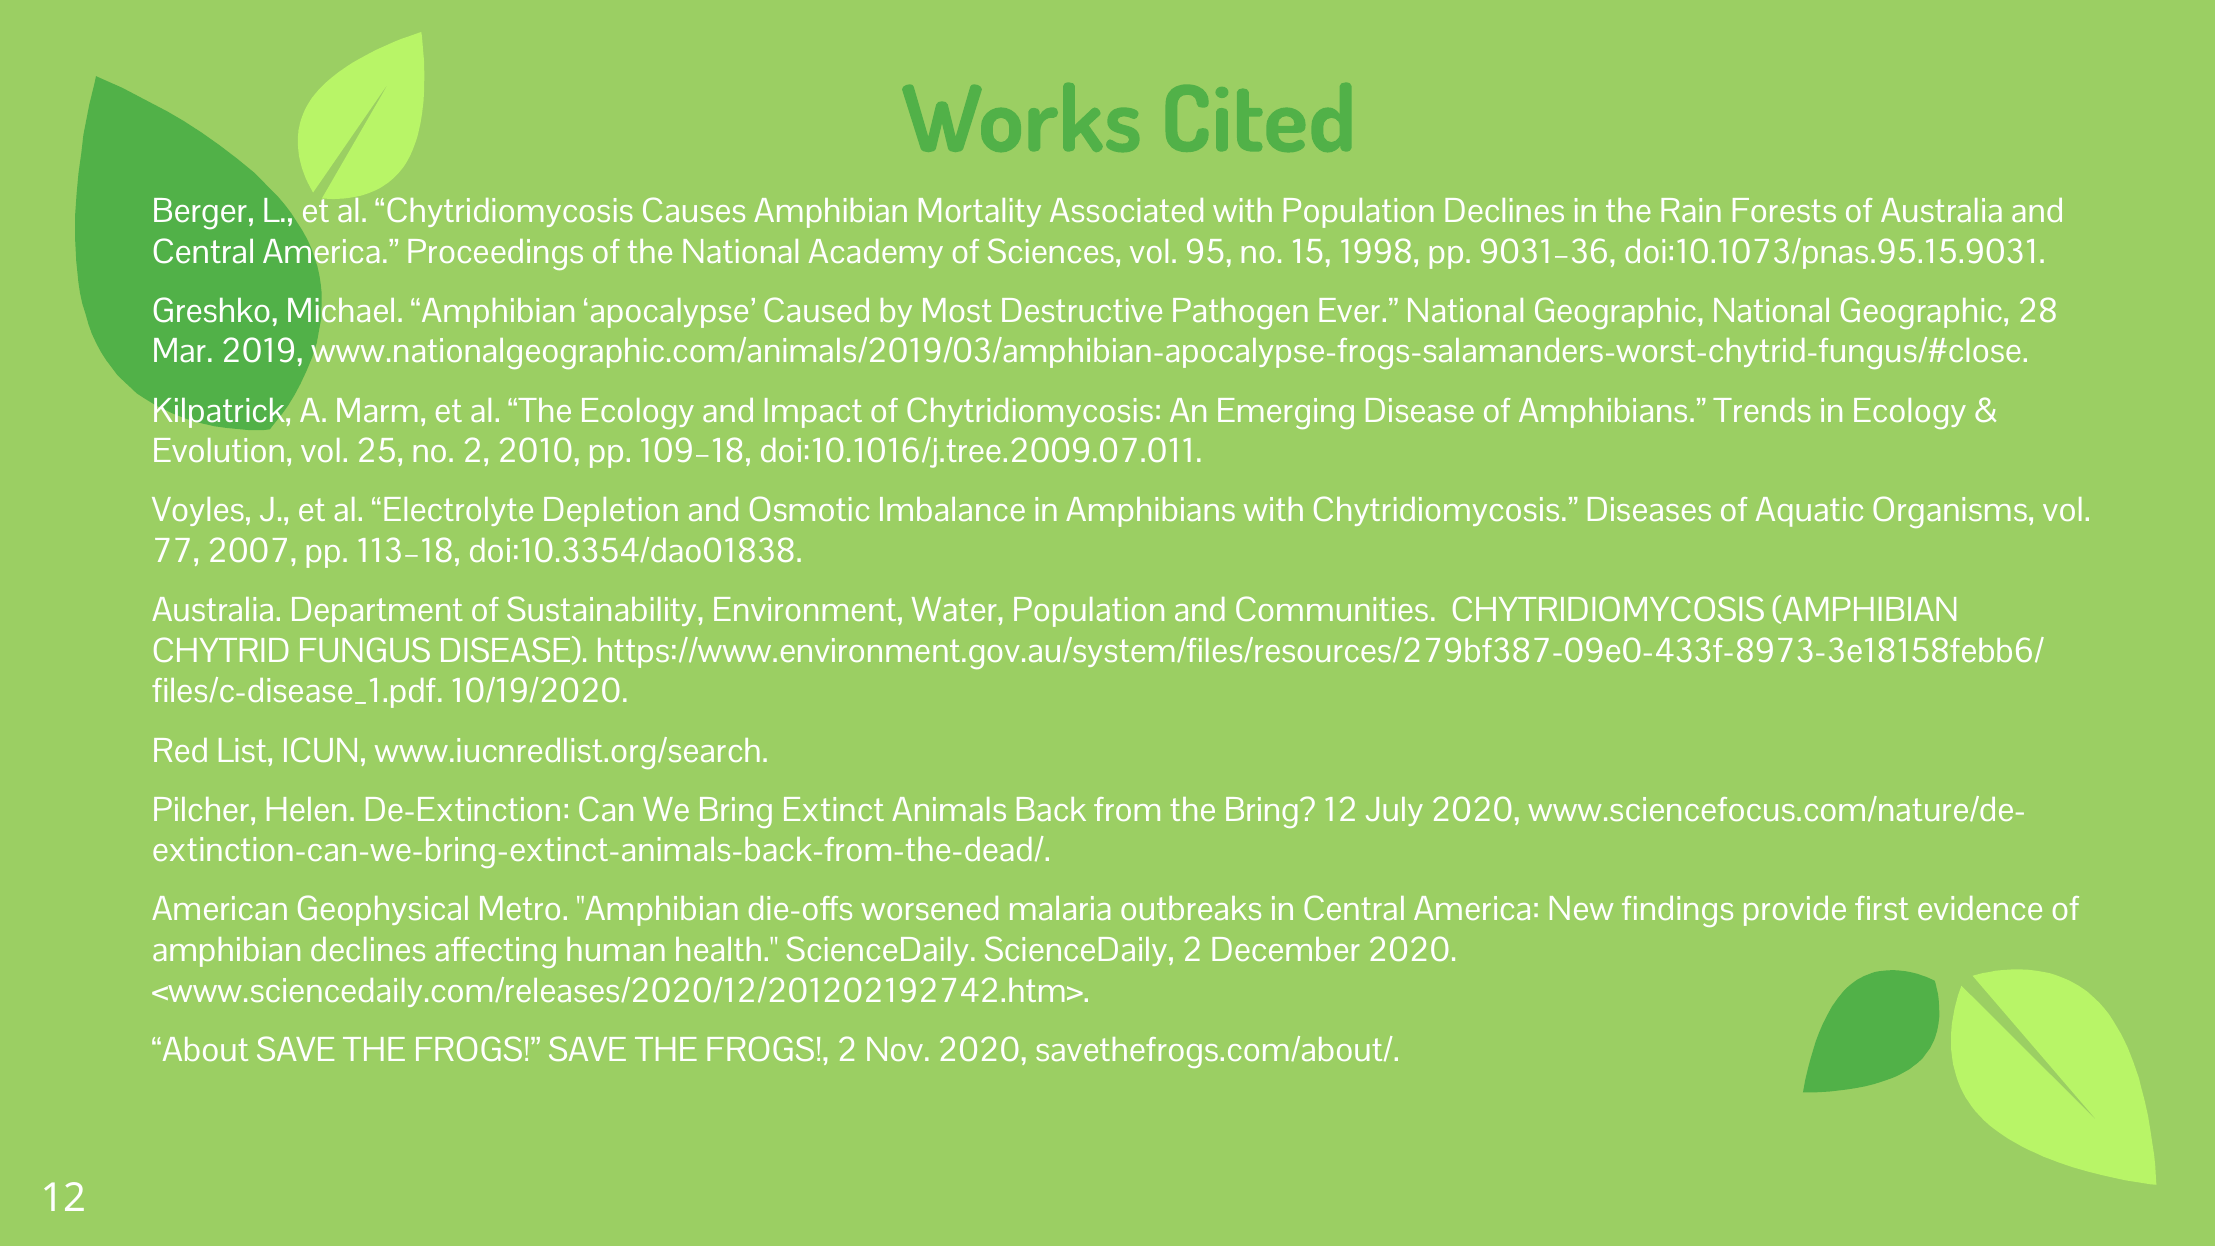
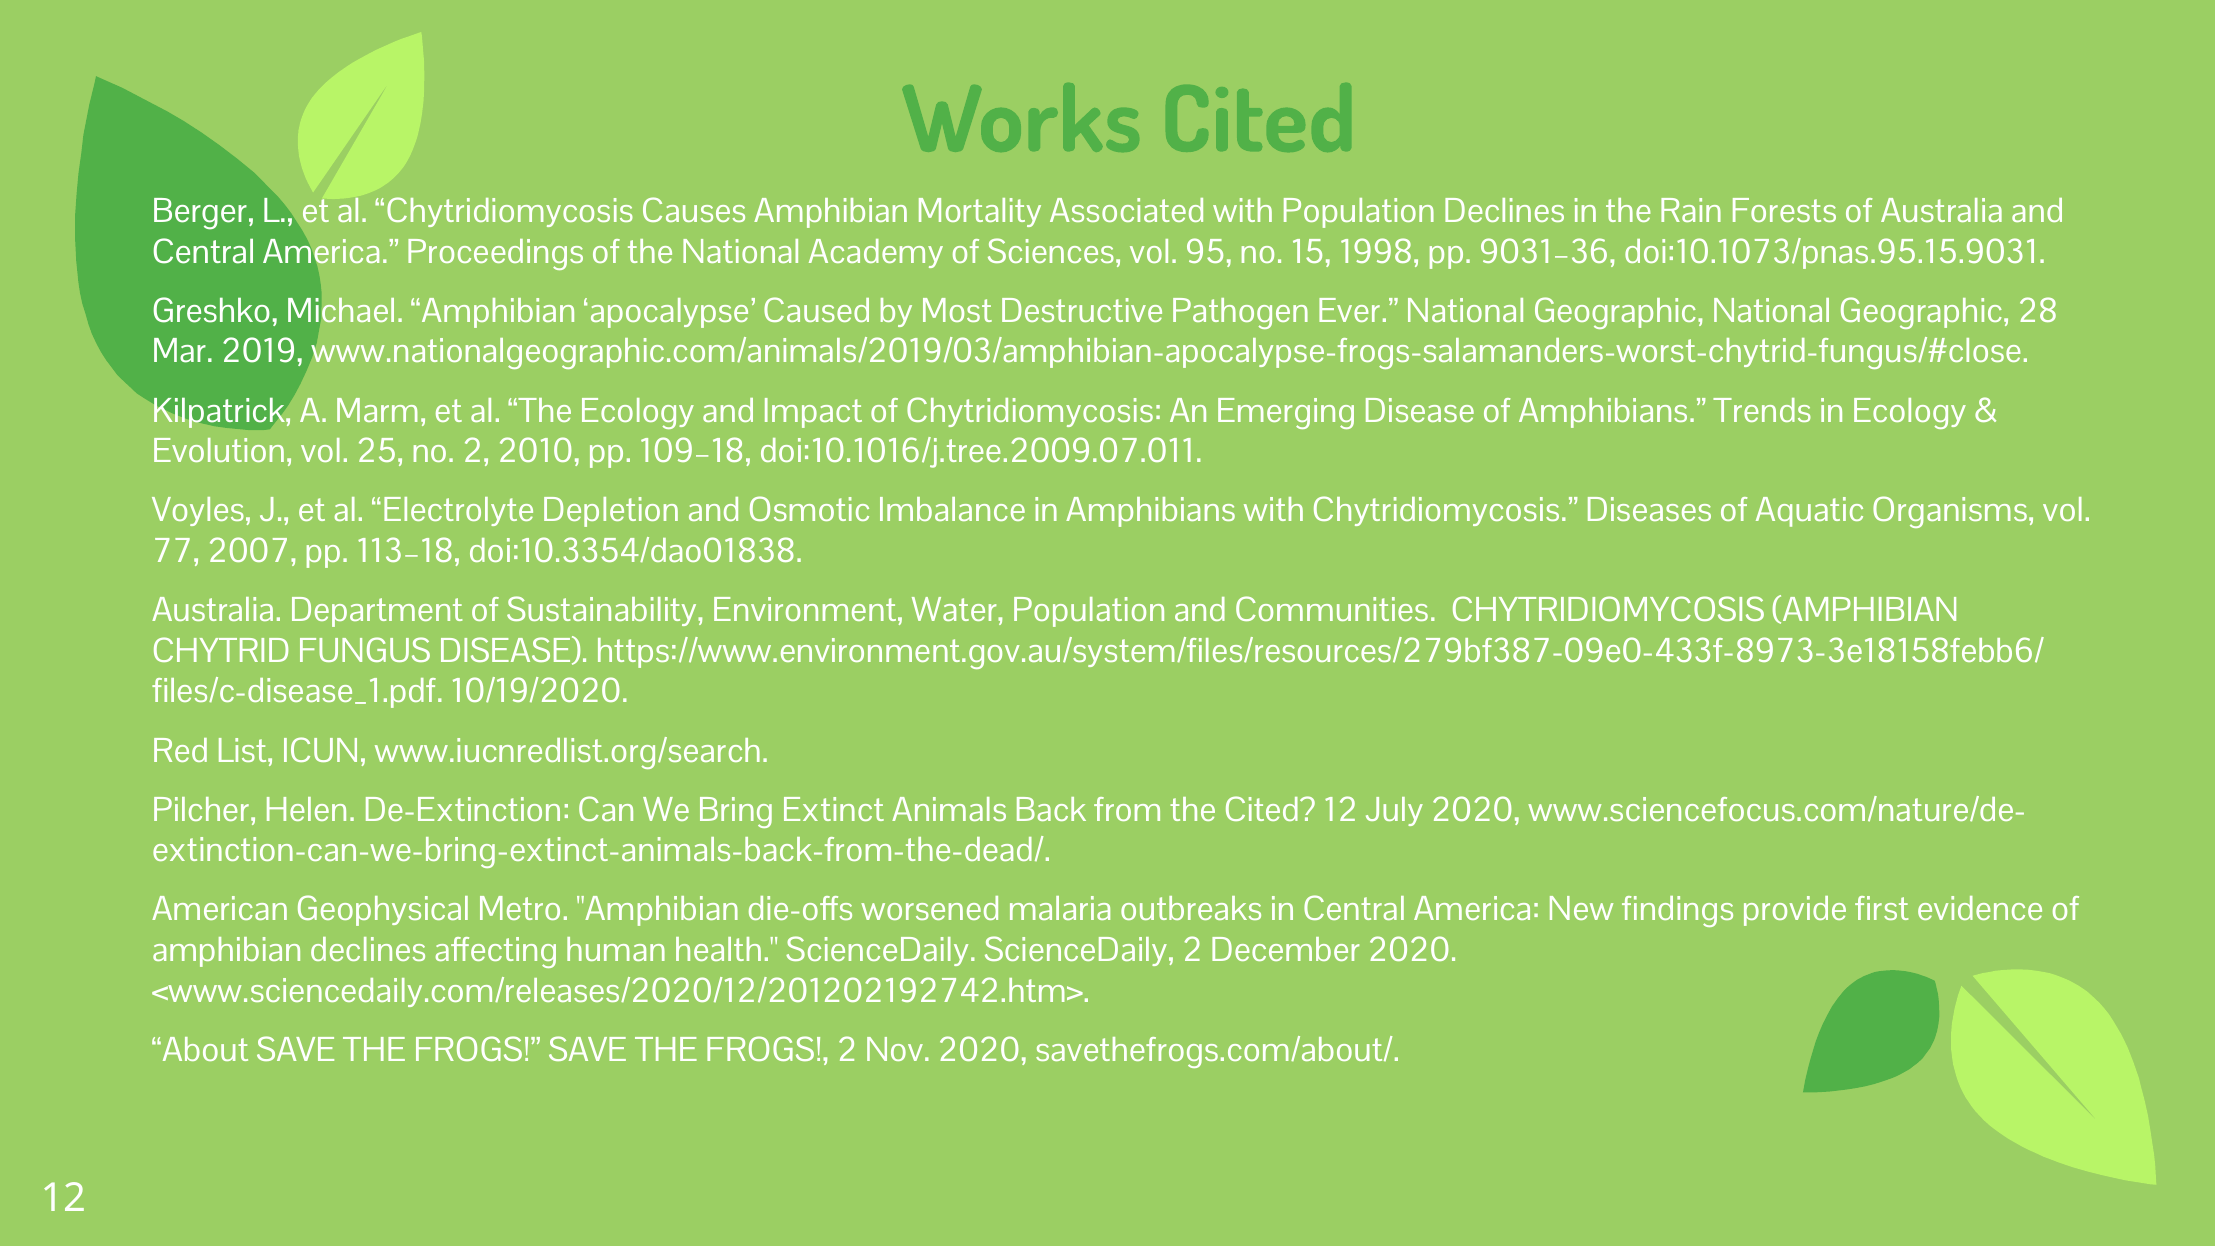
the Bring: Bring -> Cited
